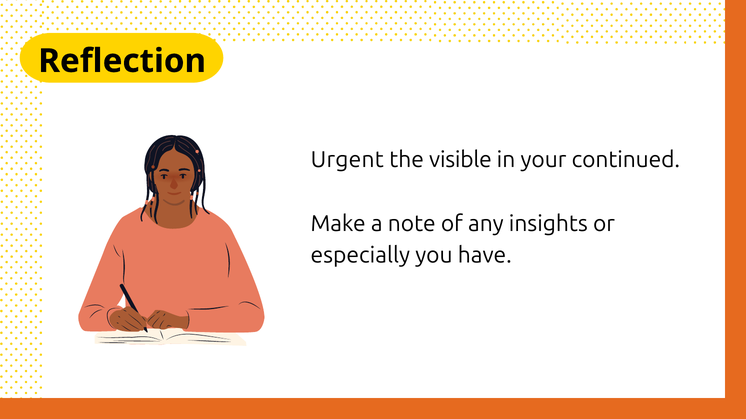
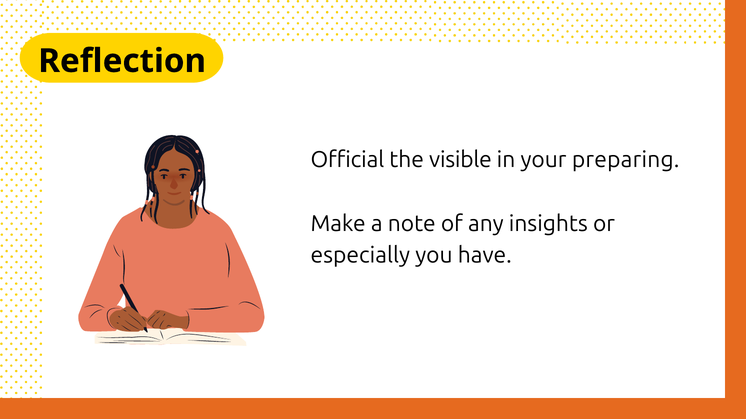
Urgent: Urgent -> Official
continued: continued -> preparing
